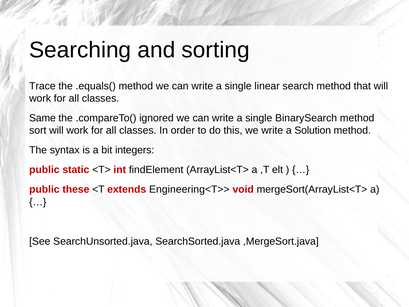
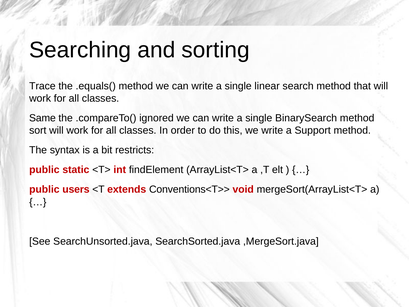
Solution: Solution -> Support
integers: integers -> restricts
these: these -> users
Engineering<T>>: Engineering<T>> -> Conventions<T>>
